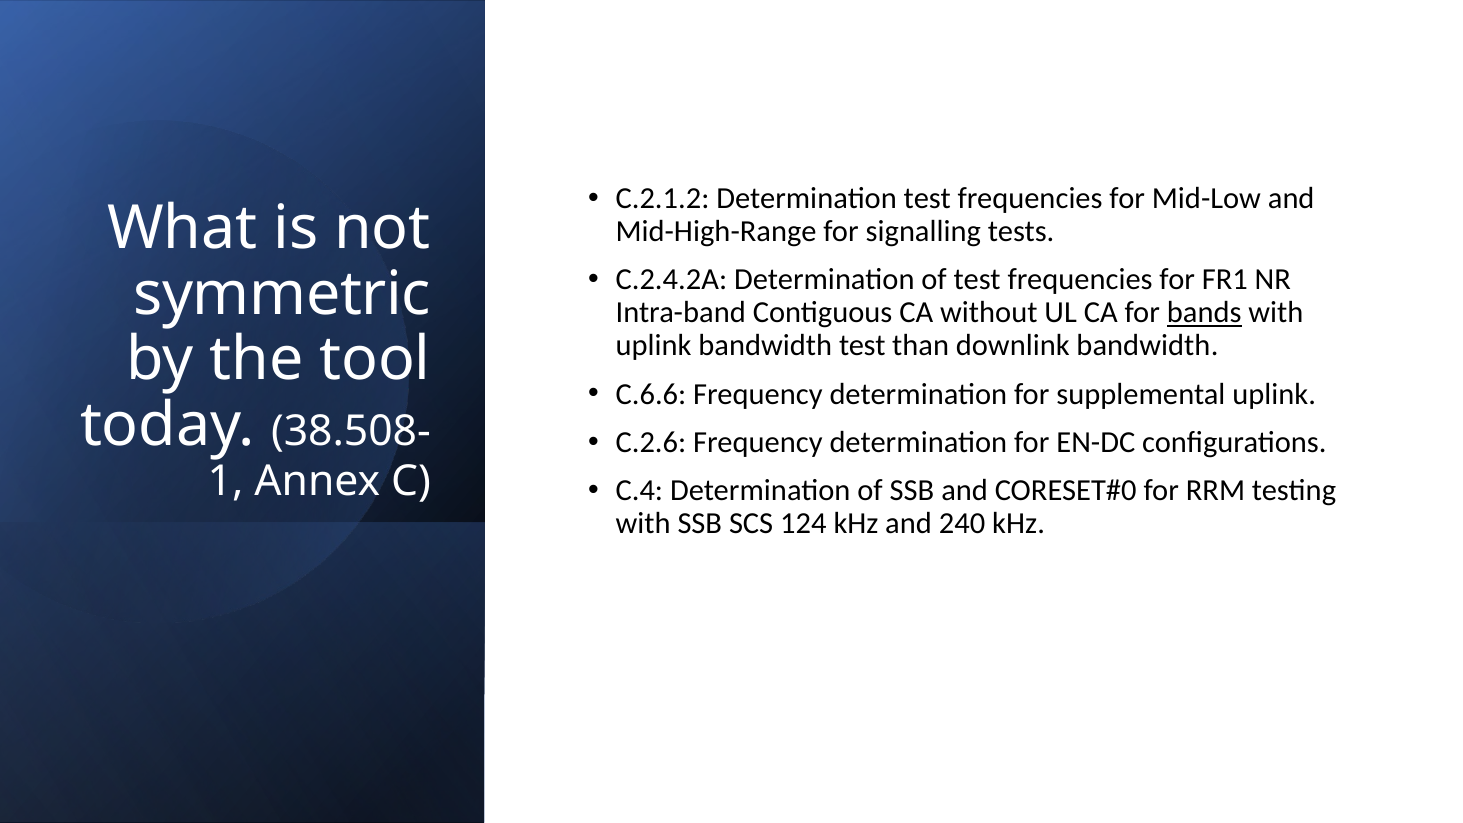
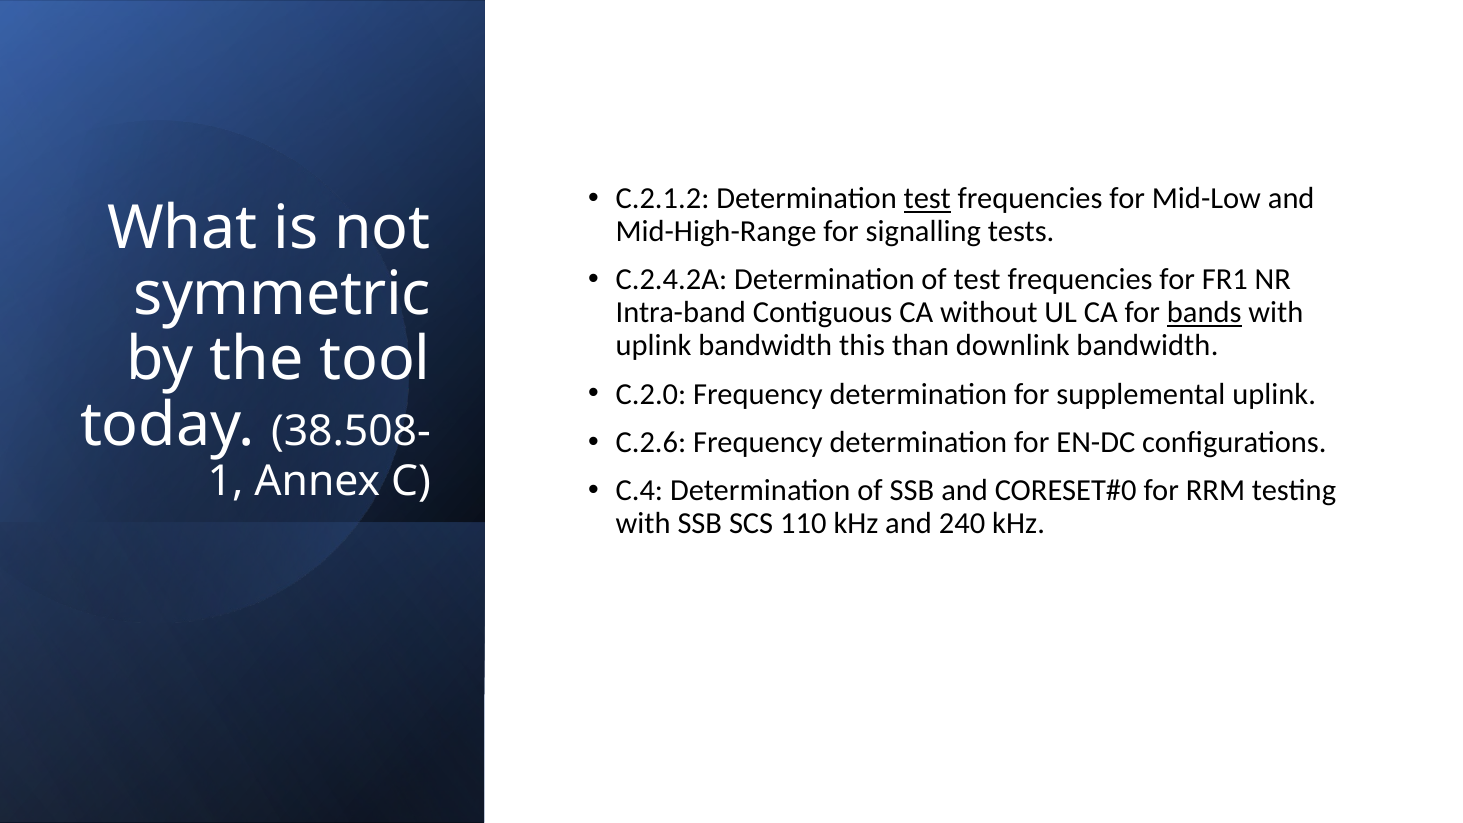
test at (927, 199) underline: none -> present
bandwidth test: test -> this
C.6.6: C.6.6 -> C.2.0
124: 124 -> 110
